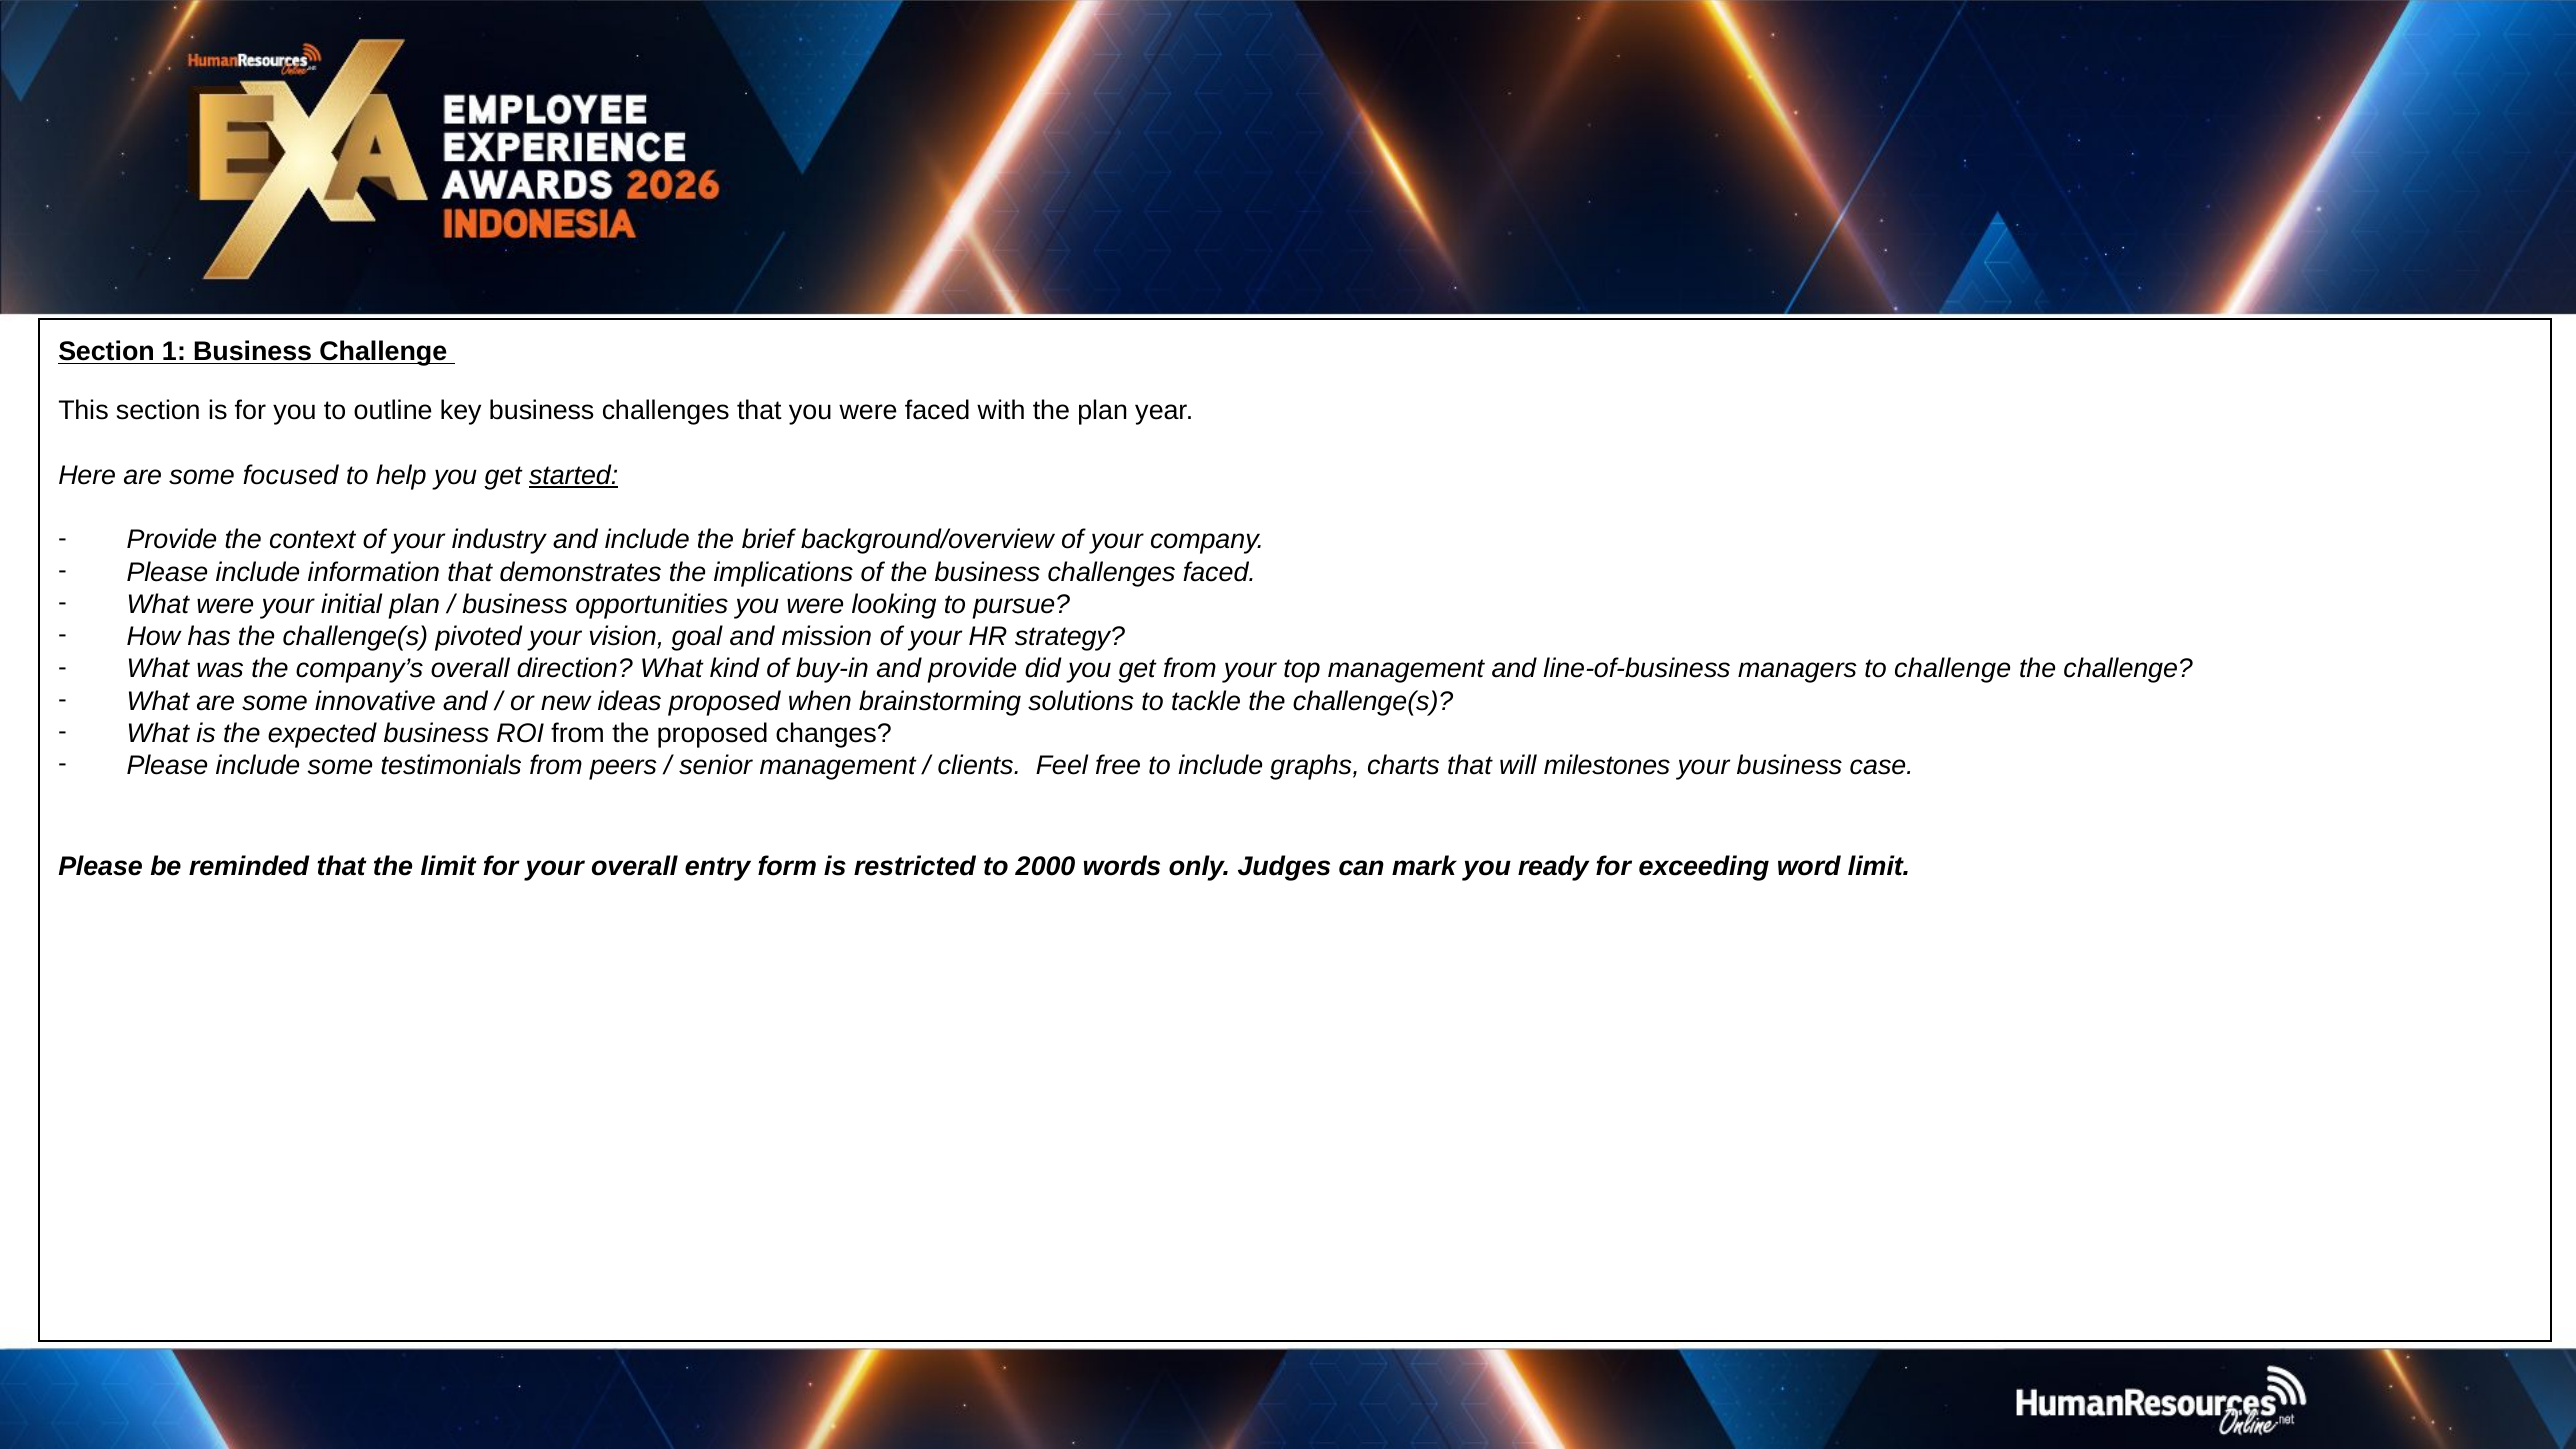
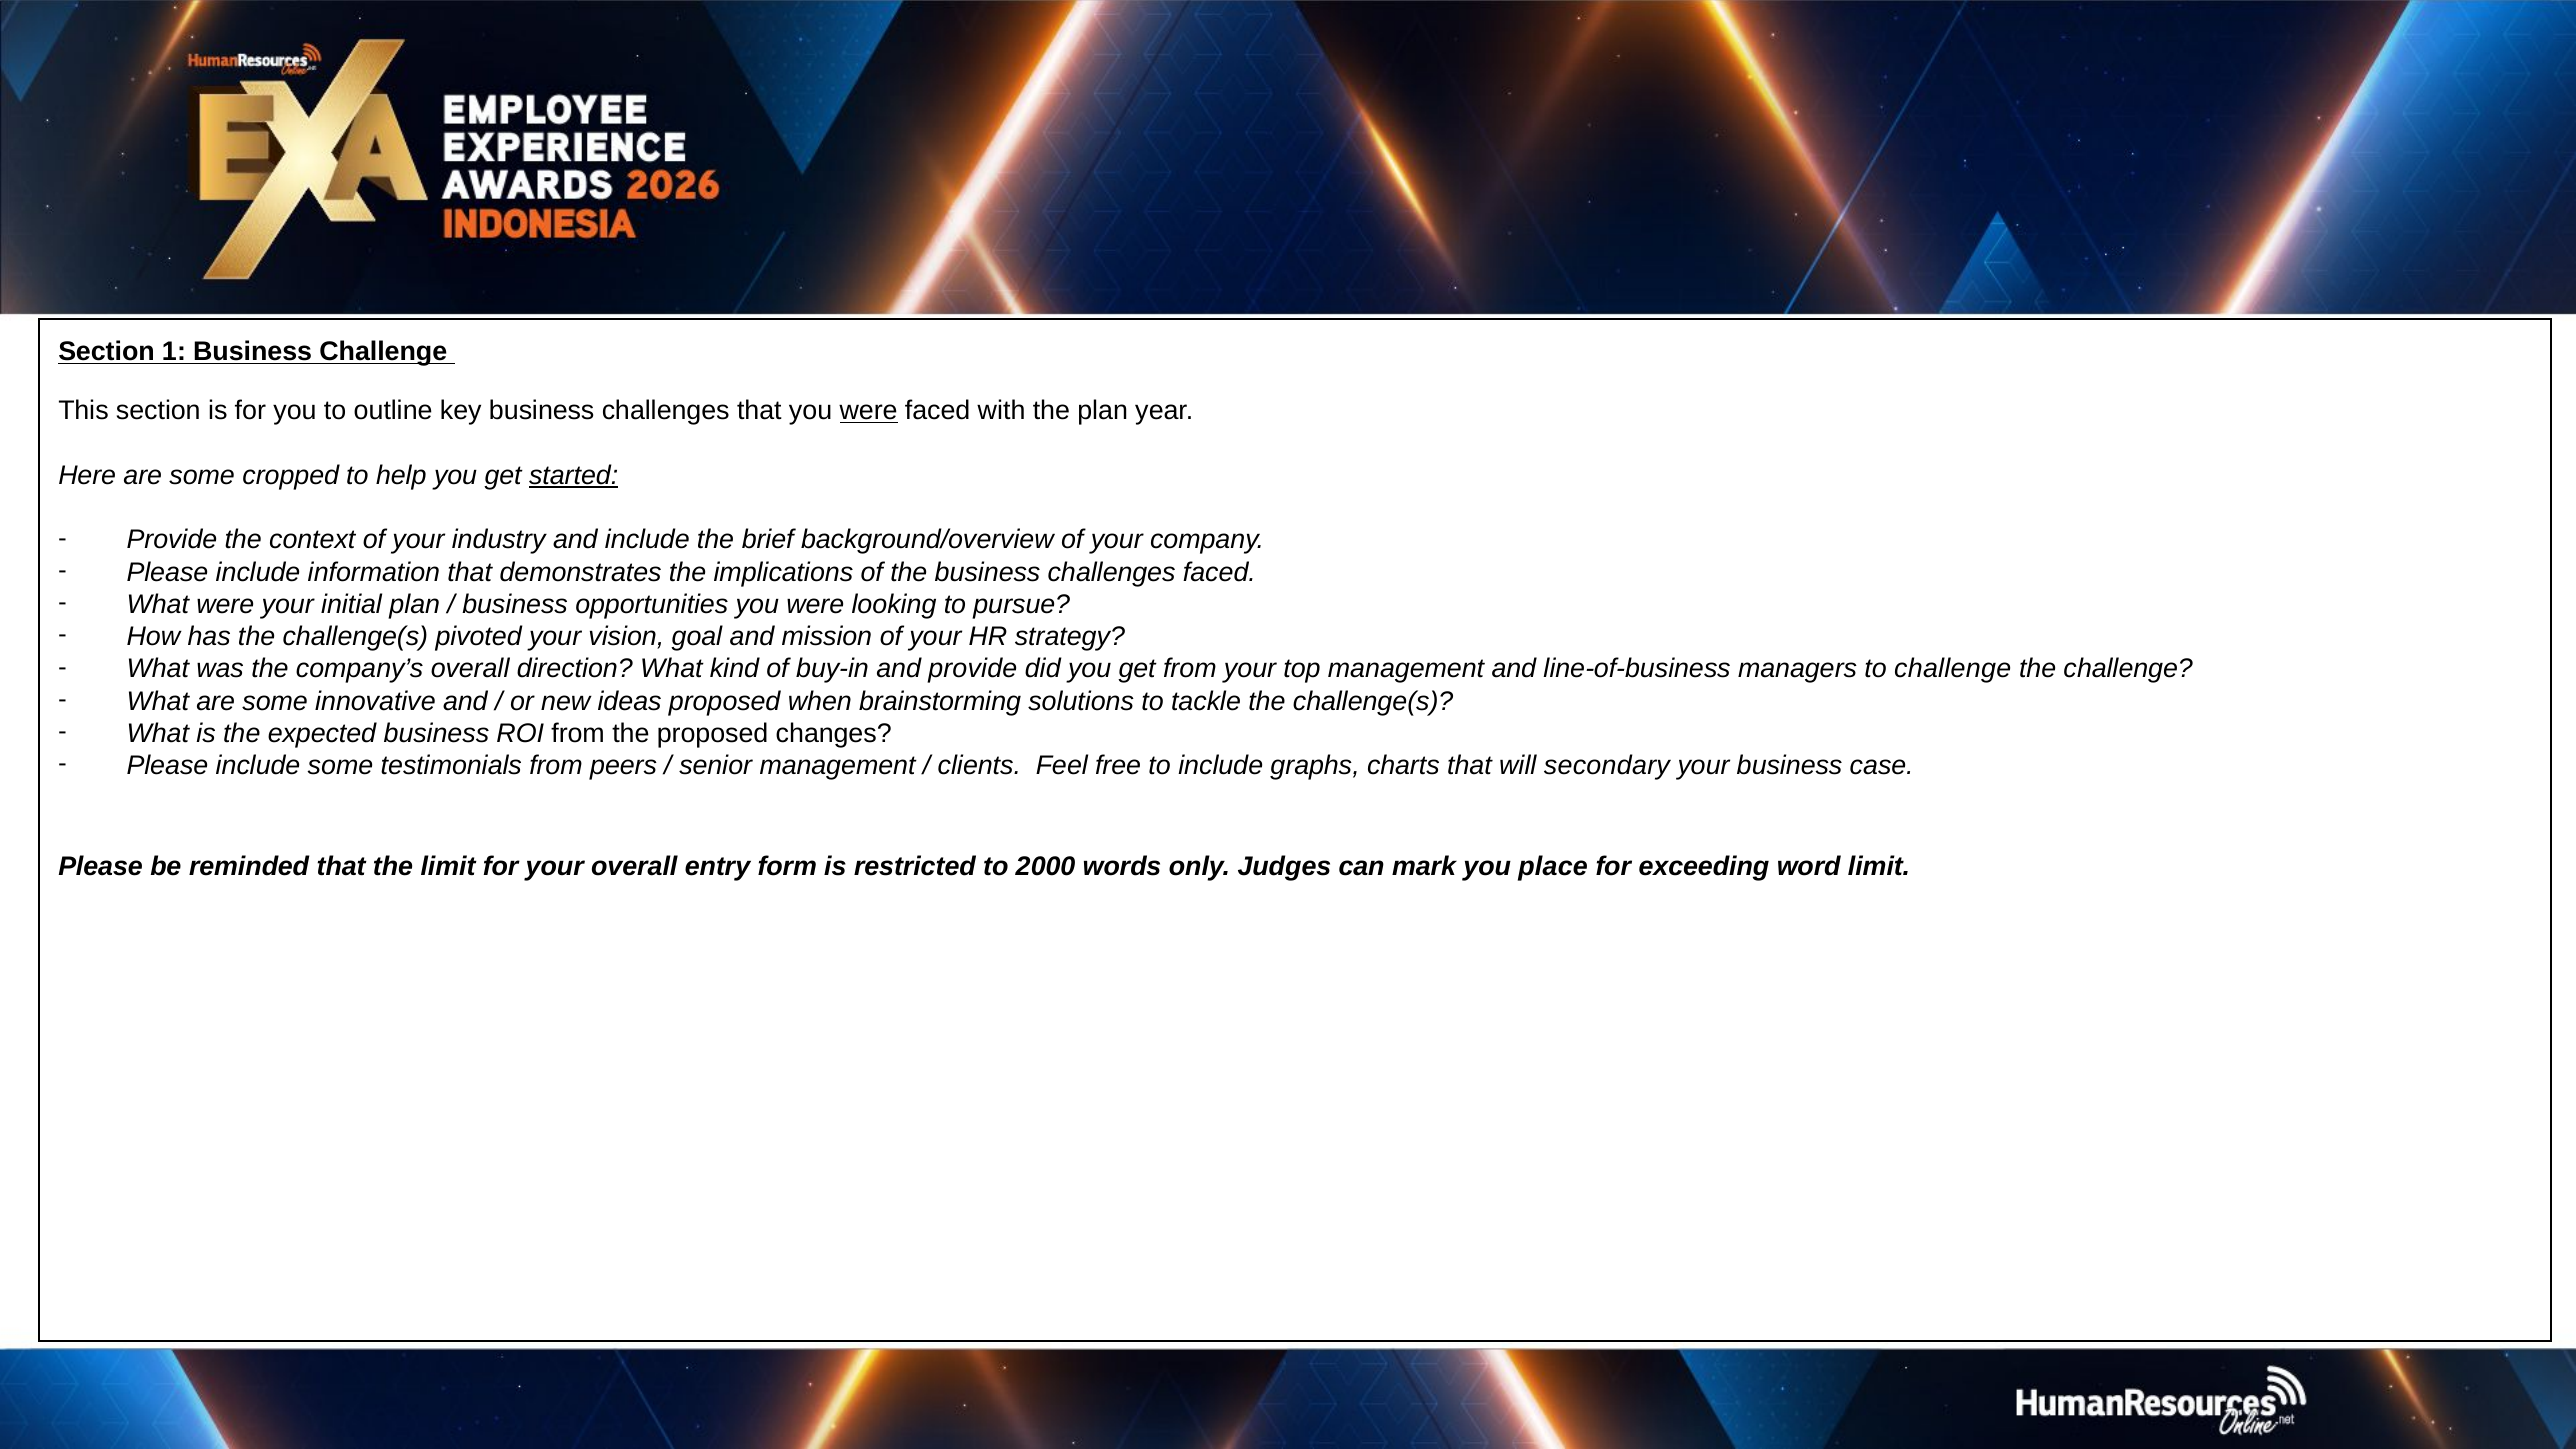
were at (869, 411) underline: none -> present
focused: focused -> cropped
milestones: milestones -> secondary
ready: ready -> place
